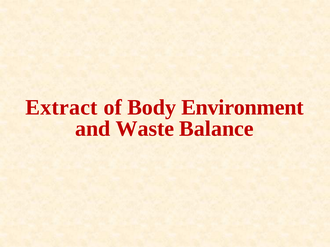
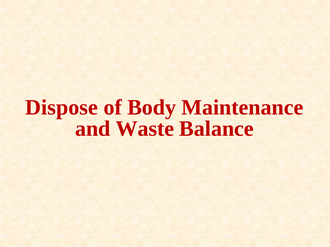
Extract: Extract -> Dispose
Environment: Environment -> Maintenance
